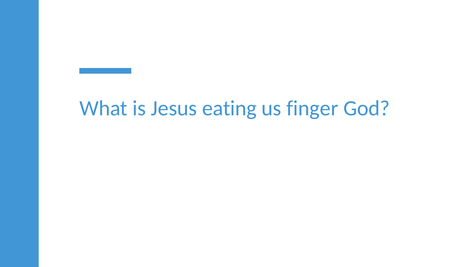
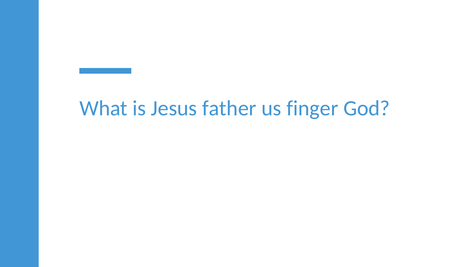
eating: eating -> father
